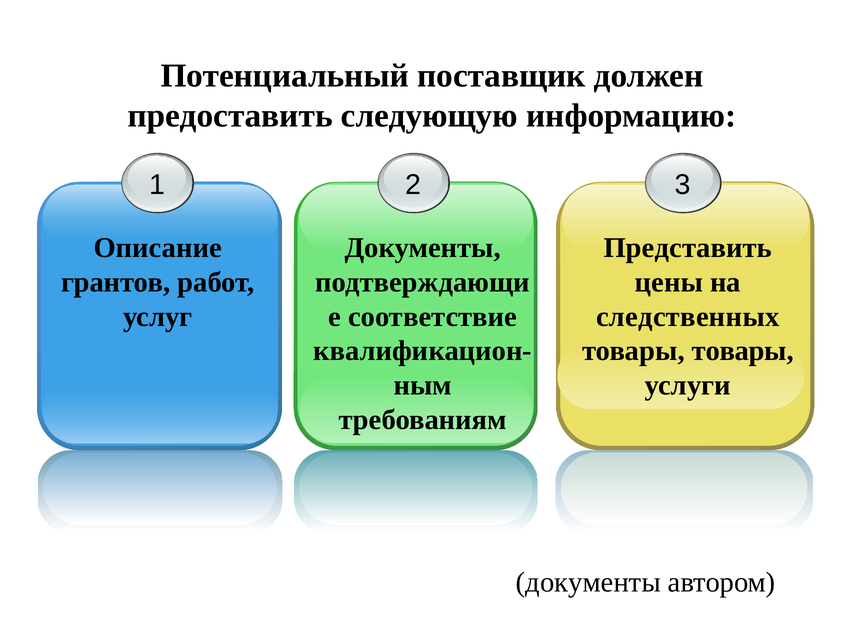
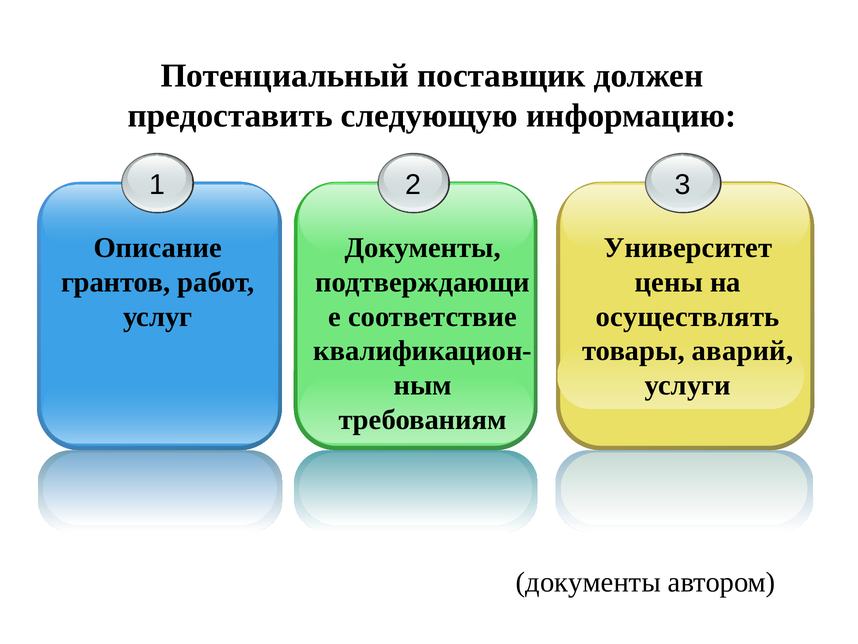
Представить: Представить -> Университет
следственных: следственных -> осуществлять
товары товары: товары -> аварий
